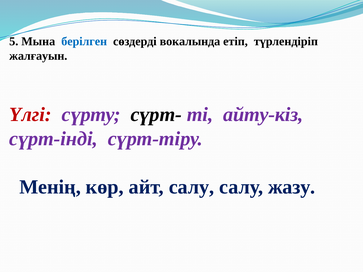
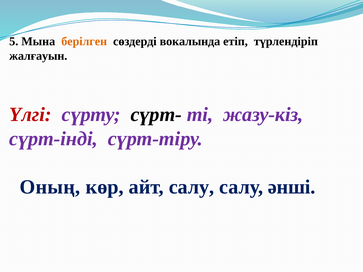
берілген colour: blue -> orange
айту-кіз: айту-кіз -> жазу-кіз
Менің: Менің -> Оның
жазу: жазу -> әнші
